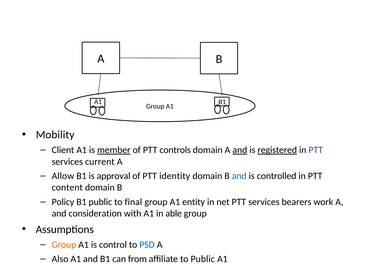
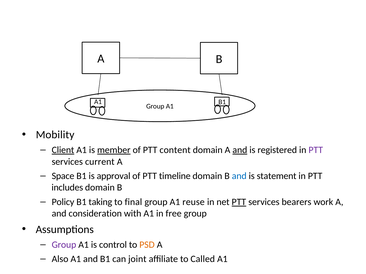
Client underline: none -> present
controls: controls -> content
registered underline: present -> none
Allow: Allow -> Space
identity: identity -> timeline
controlled: controlled -> statement
content: content -> includes
B1 public: public -> taking
entity: entity -> reuse
PTT at (239, 202) underline: none -> present
able: able -> free
Group at (64, 245) colour: orange -> purple
PSD colour: blue -> orange
from: from -> joint
to Public: Public -> Called
